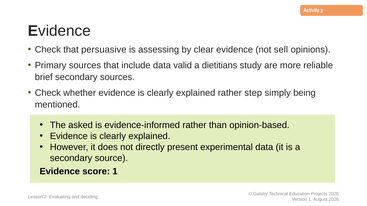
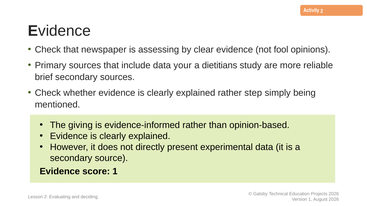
persuasive: persuasive -> newspaper
sell: sell -> fool
valid: valid -> your
asked: asked -> giving
